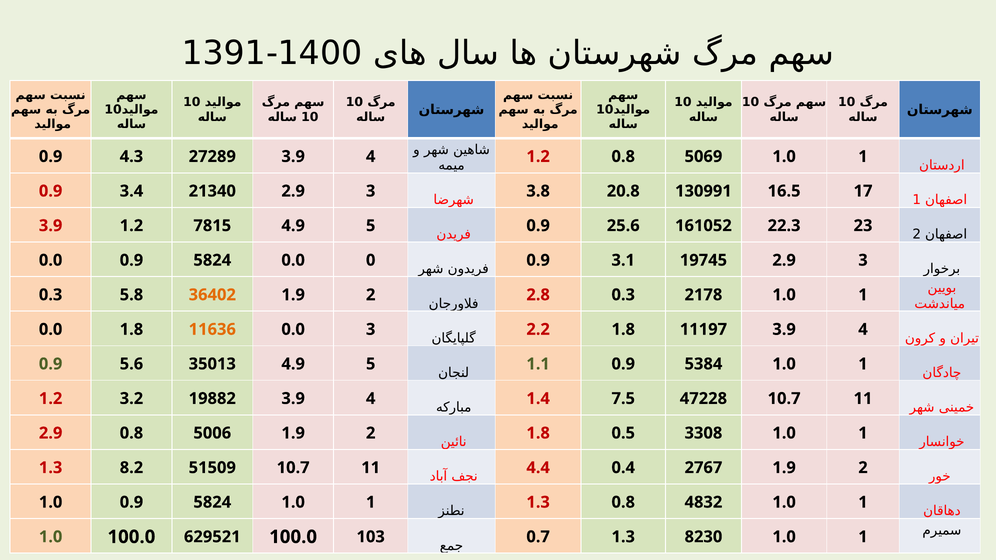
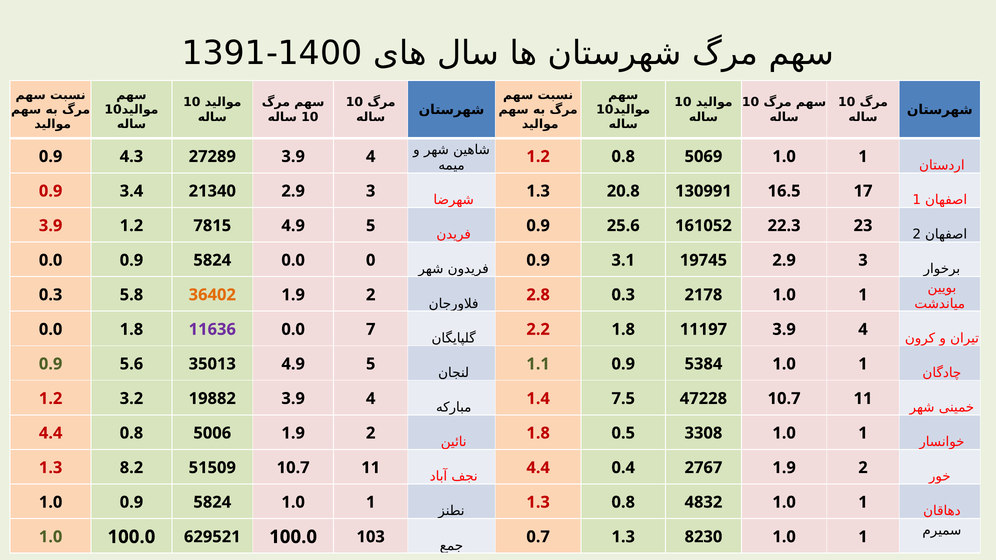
3.8 at (538, 191): 3.8 -> 1.3
11636 colour: orange -> purple
0.0 3: 3 -> 7
2.9 at (51, 433): 2.9 -> 4.4
